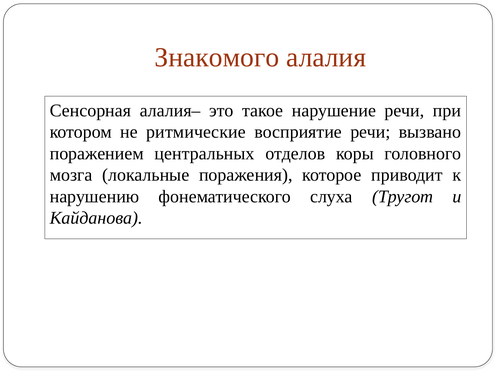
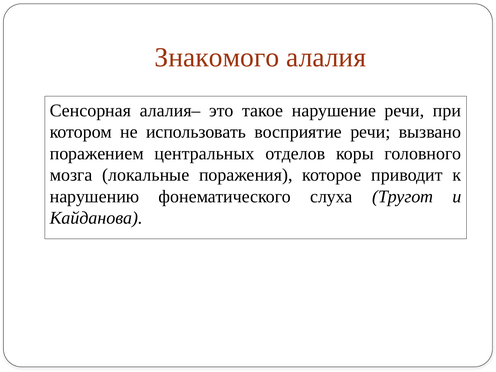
ритмические: ритмические -> использовать
